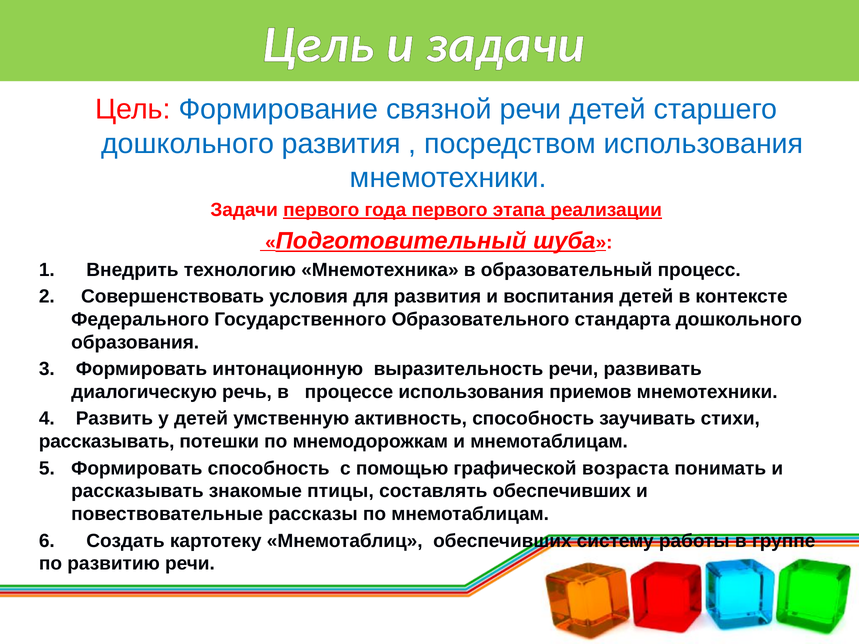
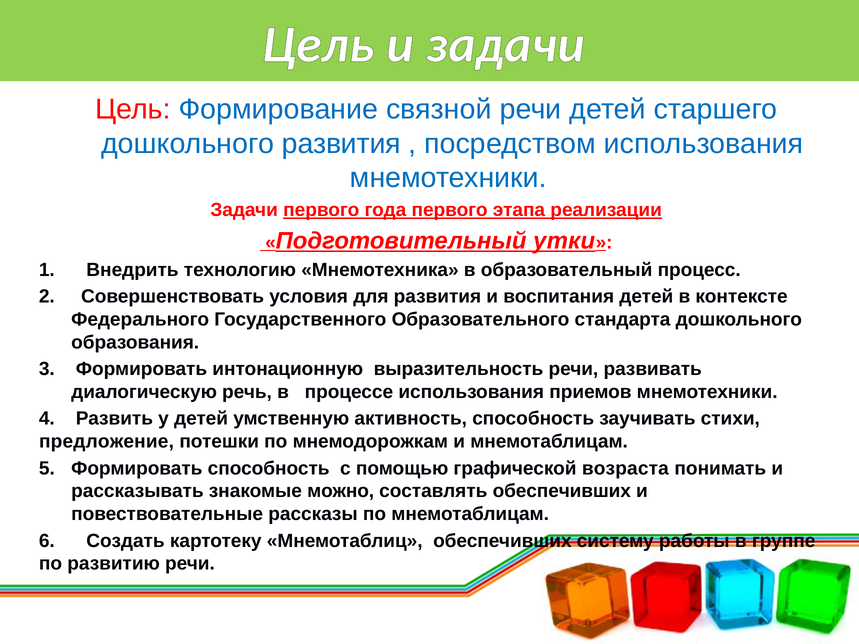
шуба: шуба -> утки
рассказывать at (107, 442): рассказывать -> предложение
птицы: птицы -> можно
